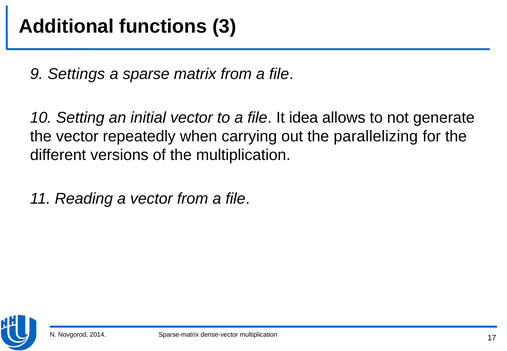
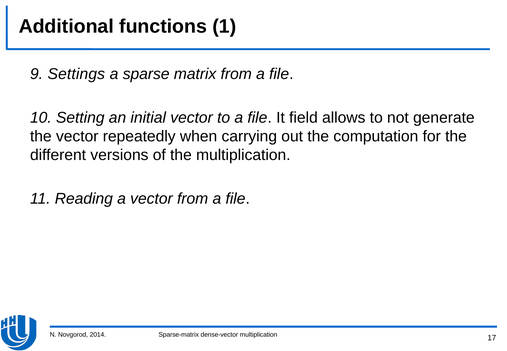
3: 3 -> 1
idea: idea -> field
parallelizing: parallelizing -> computation
